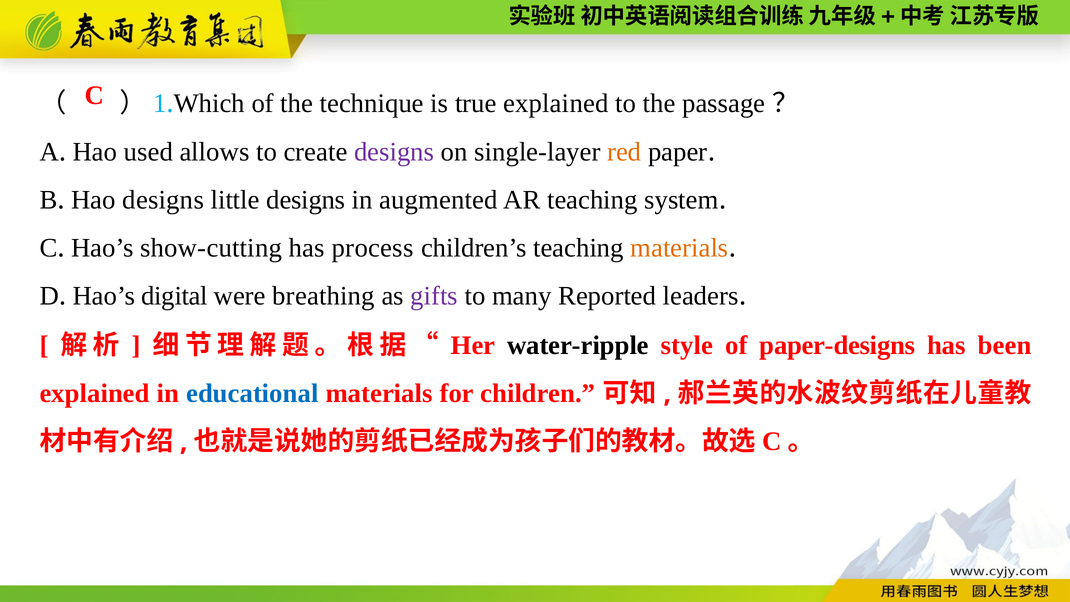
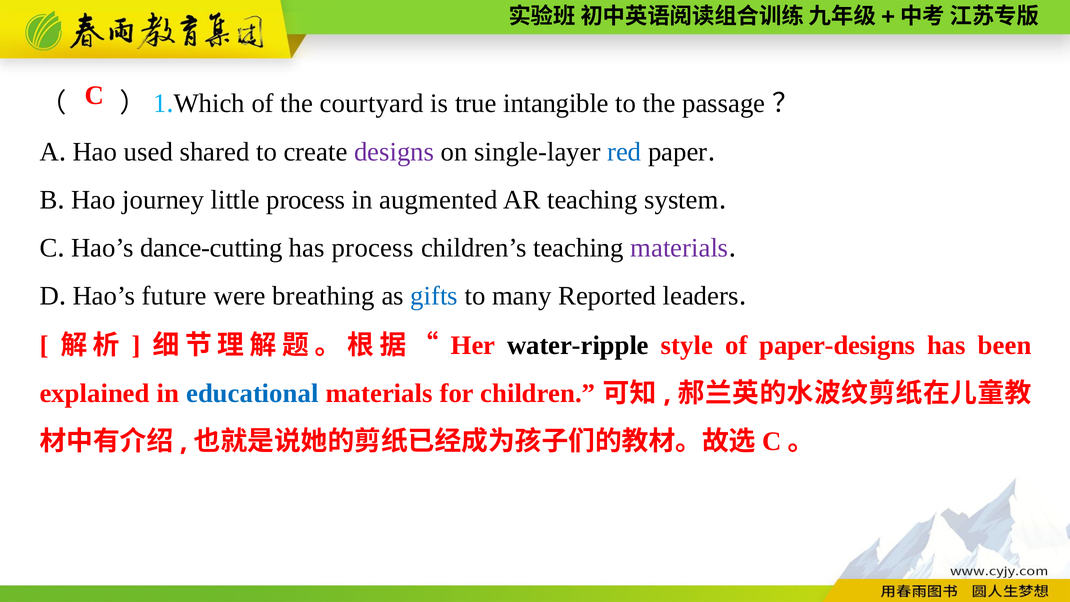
technique: technique -> courtyard
true explained: explained -> intangible
allows: allows -> shared
red colour: orange -> blue
Hao designs: designs -> journey
little designs: designs -> process
show-cutting: show-cutting -> dance-cutting
materials at (679, 248) colour: orange -> purple
digital: digital -> future
gifts colour: purple -> blue
